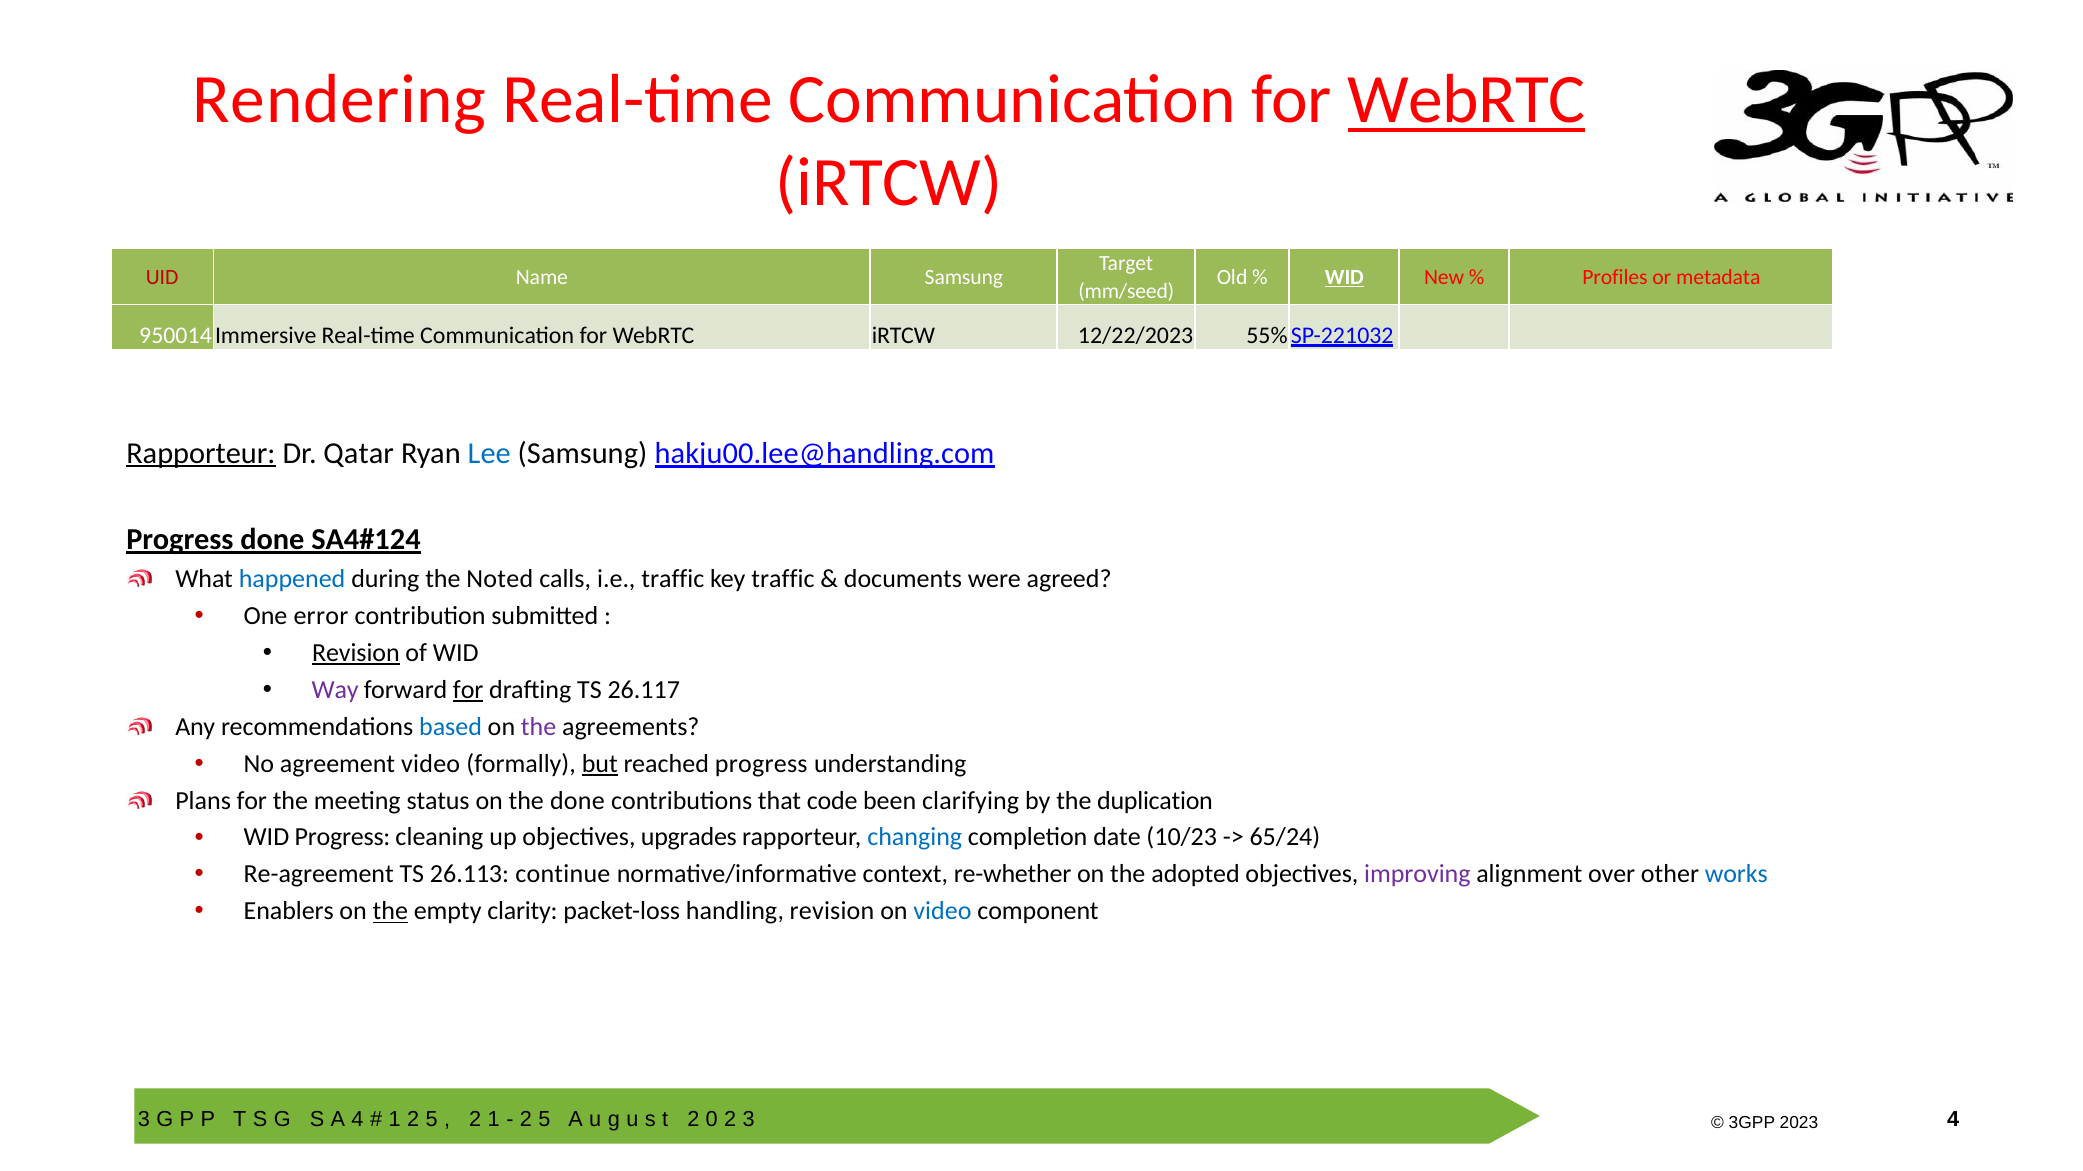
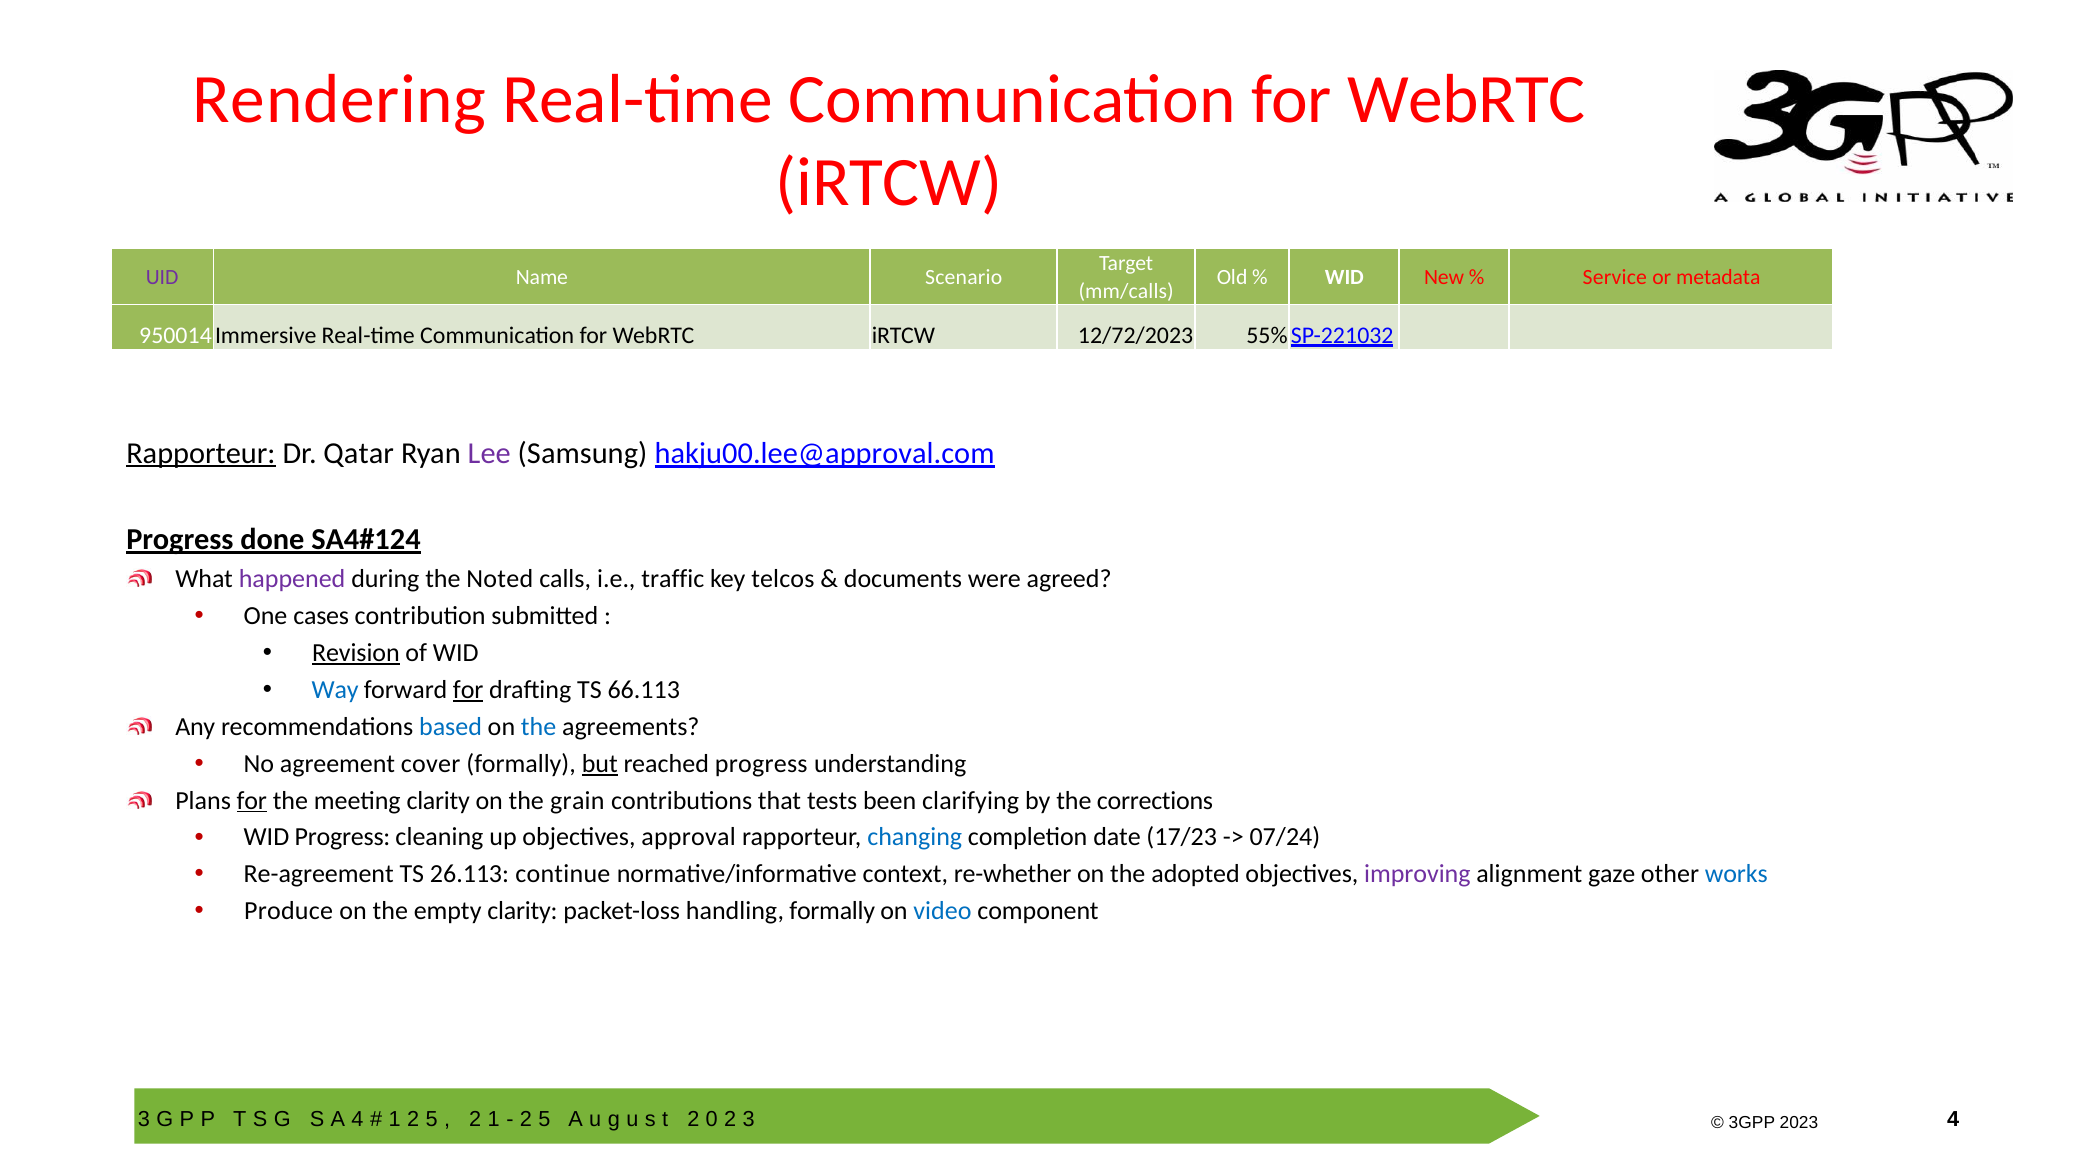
WebRTC at (1466, 100) underline: present -> none
UID colour: red -> purple
Name Samsung: Samsung -> Scenario
WID at (1344, 278) underline: present -> none
Profiles: Profiles -> Service
mm/seed: mm/seed -> mm/calls
12/22/2023: 12/22/2023 -> 12/72/2023
Lee colour: blue -> purple
hakju00.lee@handling.com: hakju00.lee@handling.com -> hakju00.lee@approval.com
happened colour: blue -> purple
key traffic: traffic -> telcos
error: error -> cases
Way colour: purple -> blue
26.117: 26.117 -> 66.113
the at (539, 727) colour: purple -> blue
agreement video: video -> cover
for at (252, 801) underline: none -> present
meeting status: status -> clarity
the done: done -> grain
code: code -> tests
duplication: duplication -> corrections
upgrades: upgrades -> approval
10/23: 10/23 -> 17/23
65/24: 65/24 -> 07/24
over: over -> gaze
Enablers: Enablers -> Produce
the at (390, 912) underline: present -> none
handling revision: revision -> formally
